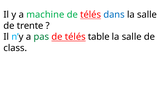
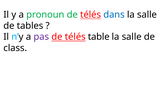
machine: machine -> pronoun
trente: trente -> tables
pas colour: green -> purple
